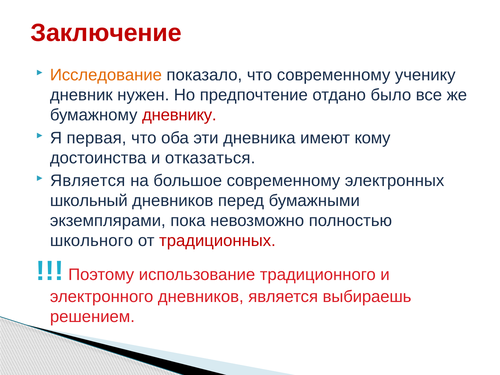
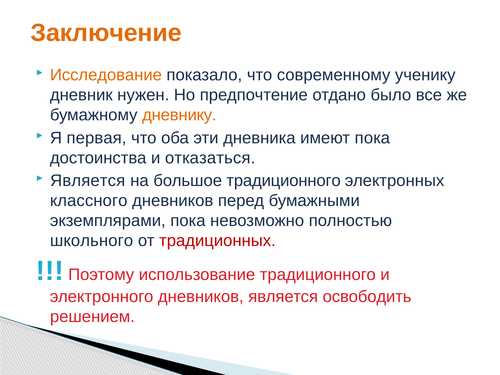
Заключение colour: red -> orange
дневнику colour: red -> orange
имеют кому: кому -> пока
большое современному: современному -> традиционного
школьный: школьный -> классного
выбираешь: выбираешь -> освободить
